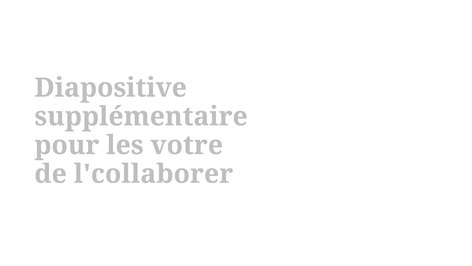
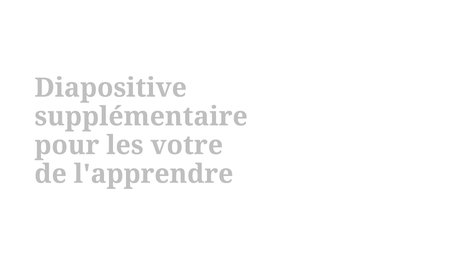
l'collaborer: l'collaborer -> l'apprendre
